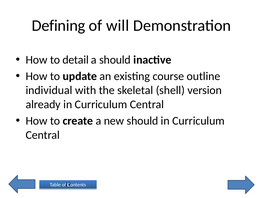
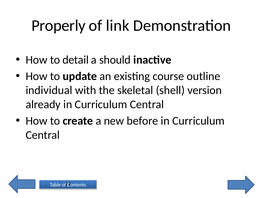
Defining: Defining -> Properly
will: will -> link
new should: should -> before
